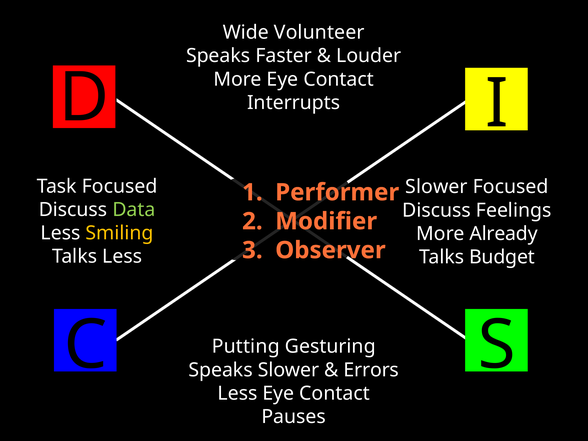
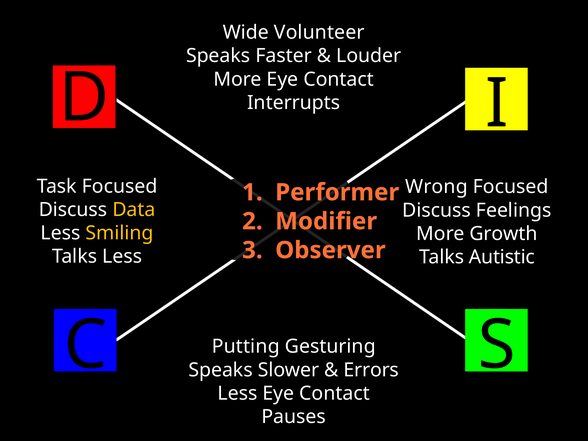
Slower at (436, 187): Slower -> Wrong
Data colour: light green -> yellow
Already: Already -> Growth
Budget: Budget -> Autistic
